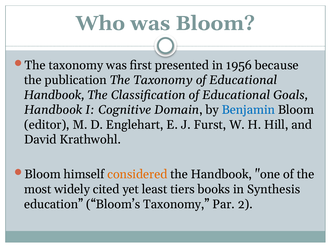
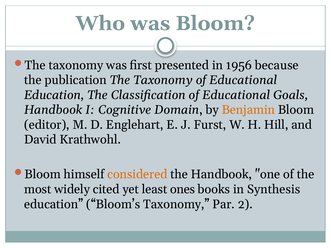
Handbook at (54, 95): Handbook -> Education
Benjamin colour: blue -> orange
tiers: tiers -> ones
